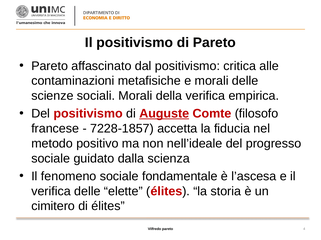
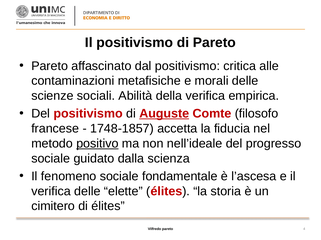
sociali Morali: Morali -> Abilità
7228-1857: 7228-1857 -> 1748-1857
positivo underline: none -> present
